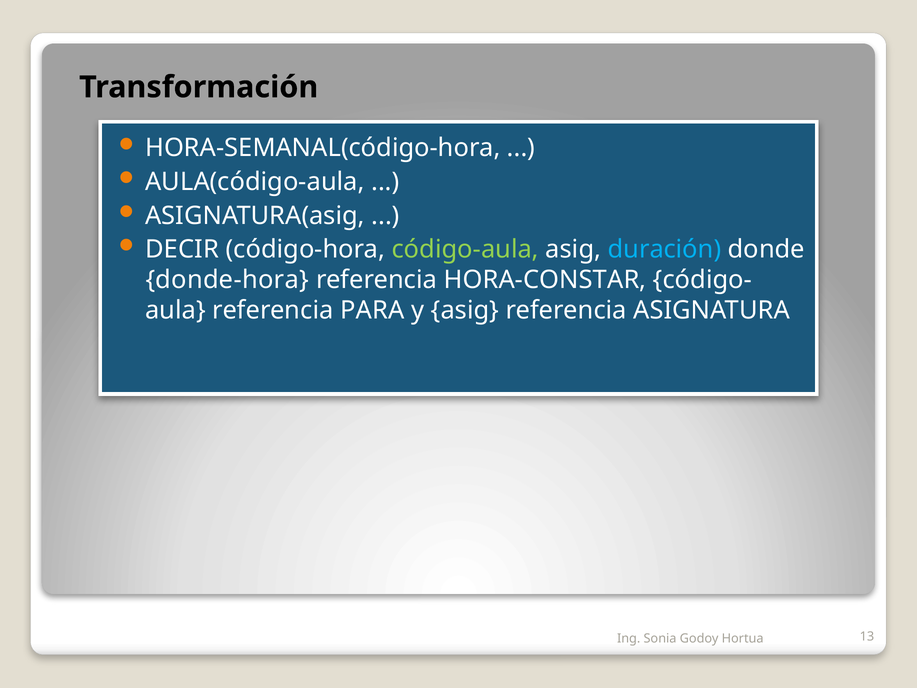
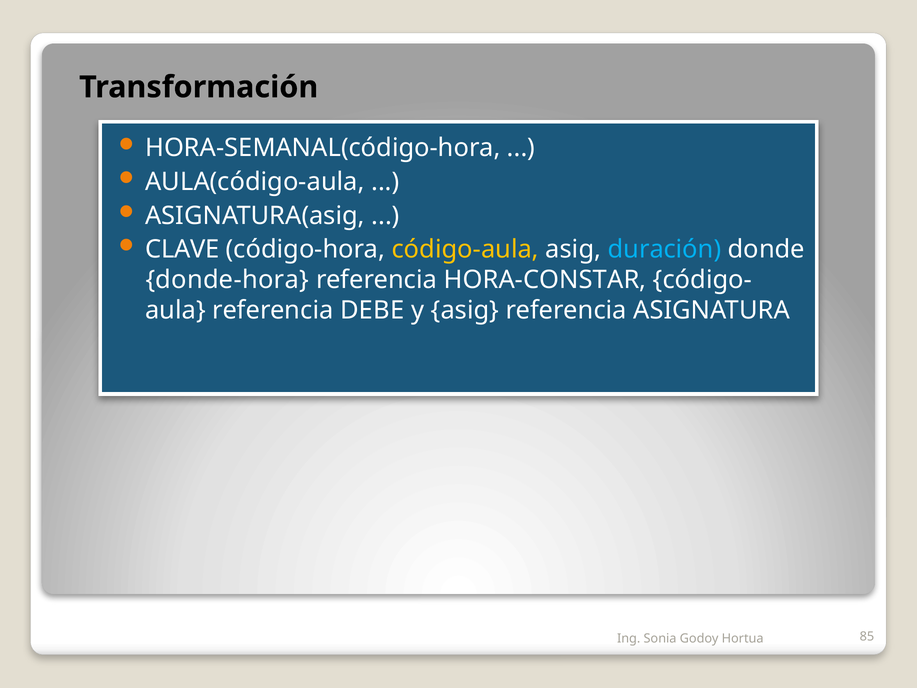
DECIR: DECIR -> CLAVE
código-aula colour: light green -> yellow
PARA: PARA -> DEBE
13: 13 -> 85
